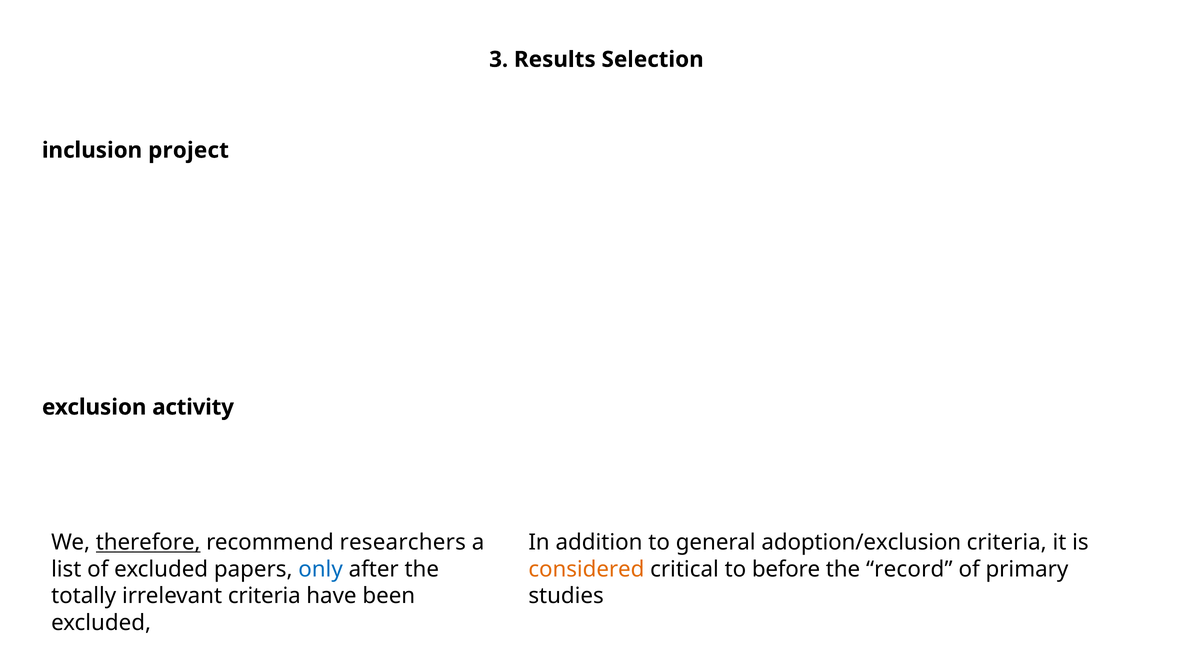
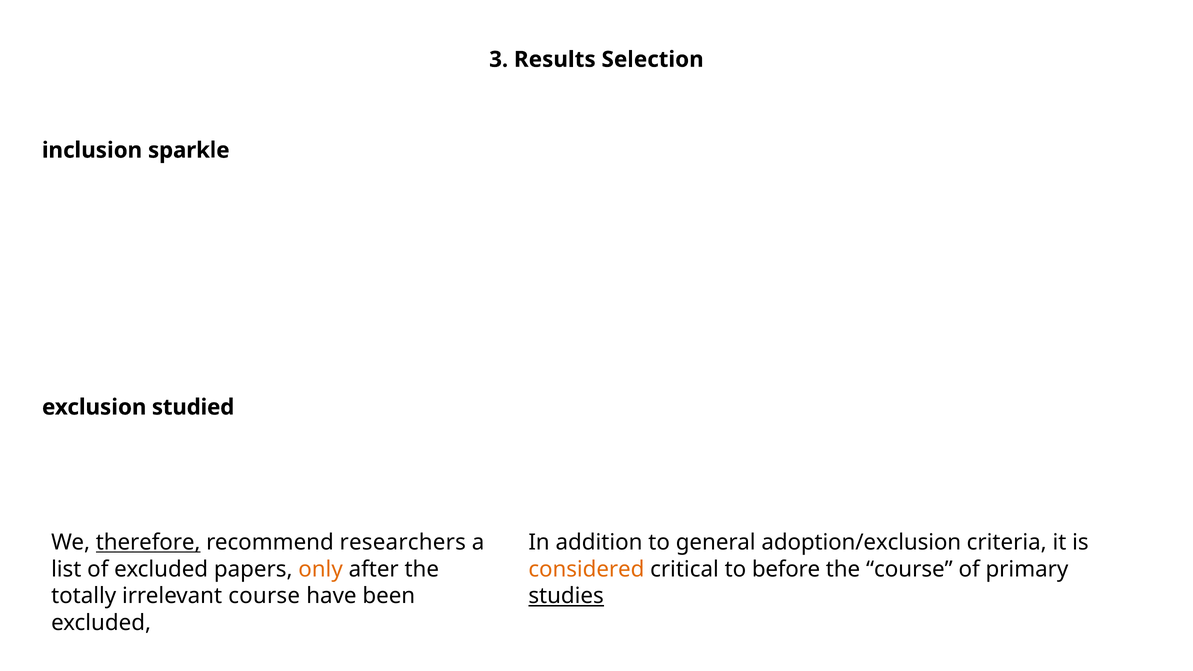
project: project -> sparkle
activity: activity -> studied
only colour: blue -> orange
the record: record -> course
irrelevant criteria: criteria -> course
studies underline: none -> present
